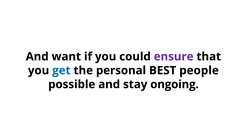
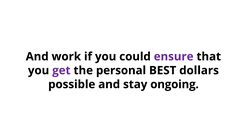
want: want -> work
get colour: blue -> purple
people: people -> dollars
